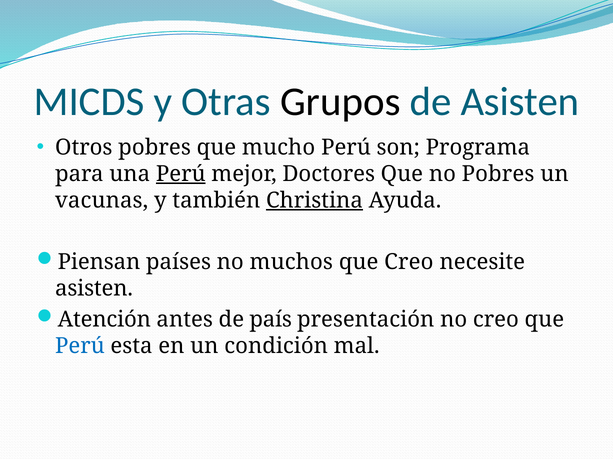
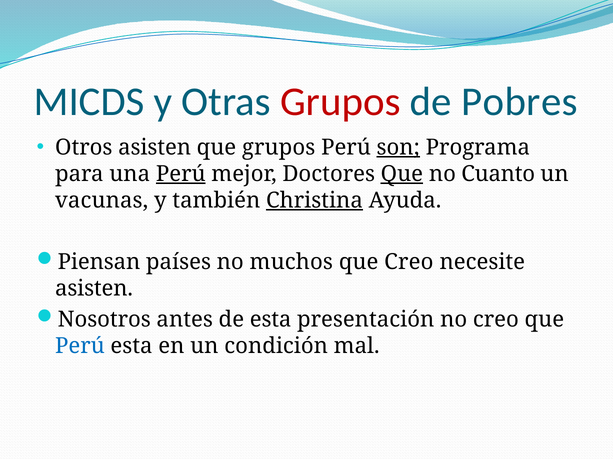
Grupos at (340, 102) colour: black -> red
de Asisten: Asisten -> Pobres
Otros pobres: pobres -> asisten
que mucho: mucho -> grupos
son underline: none -> present
Que at (402, 174) underline: none -> present
no Pobres: Pobres -> Cuanto
Atención: Atención -> Nosotros
de país: país -> esta
